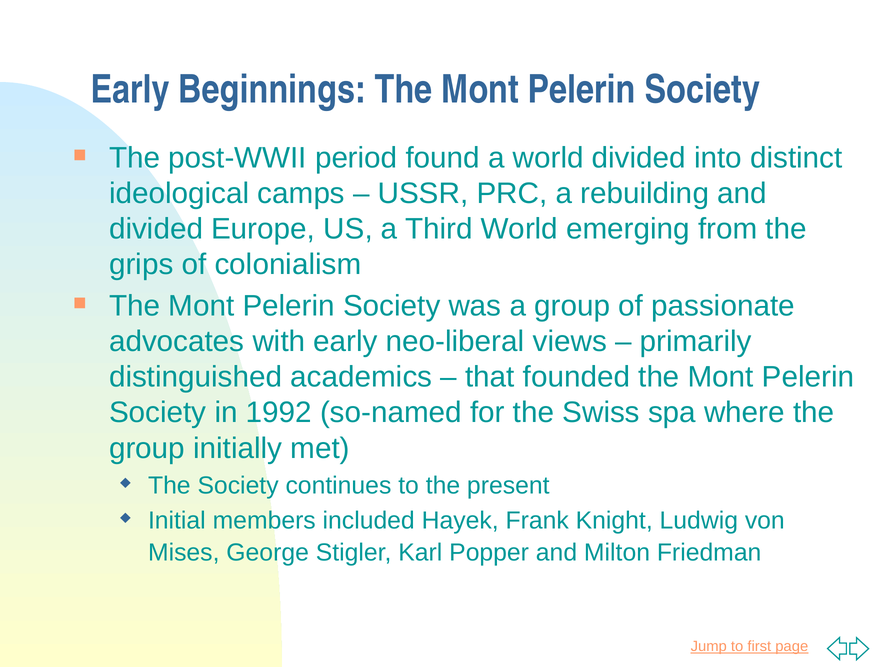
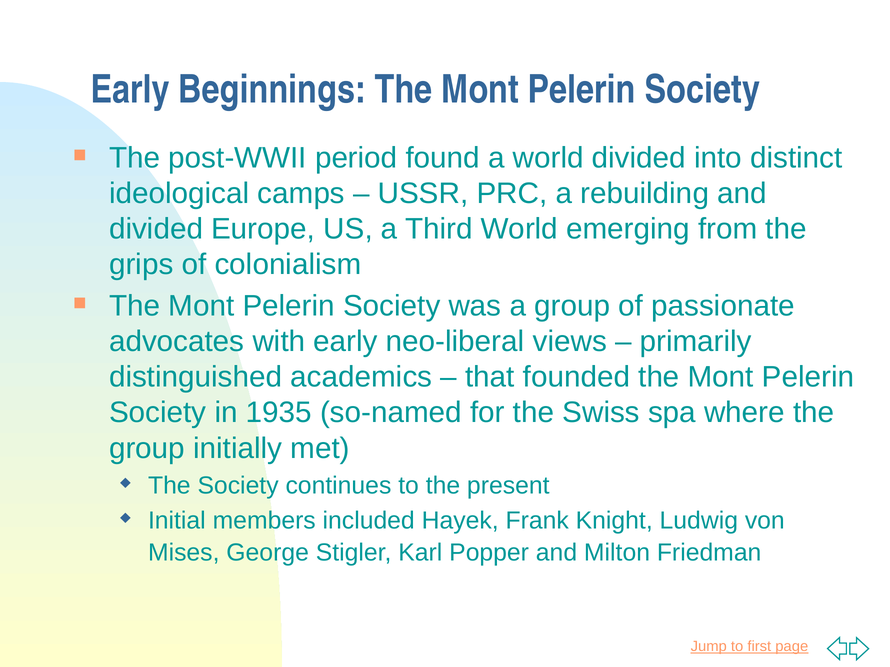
1992: 1992 -> 1935
